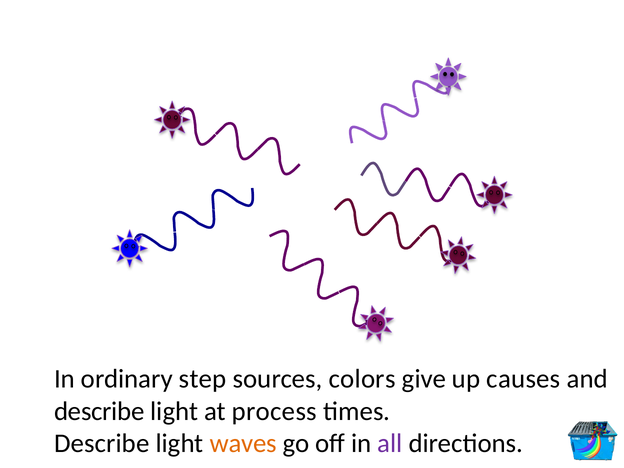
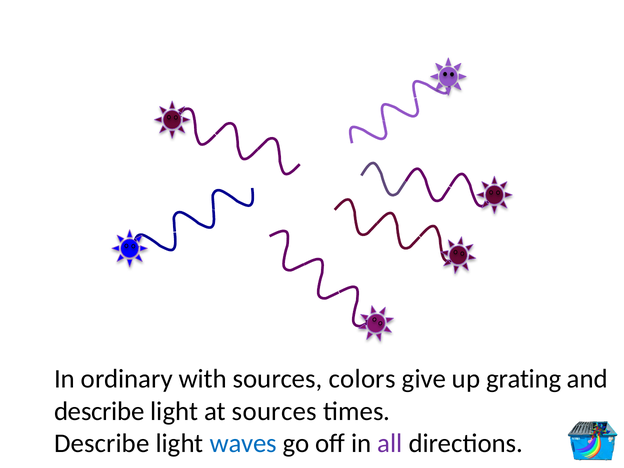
step: step -> with
causes: causes -> grating
at process: process -> sources
waves colour: orange -> blue
